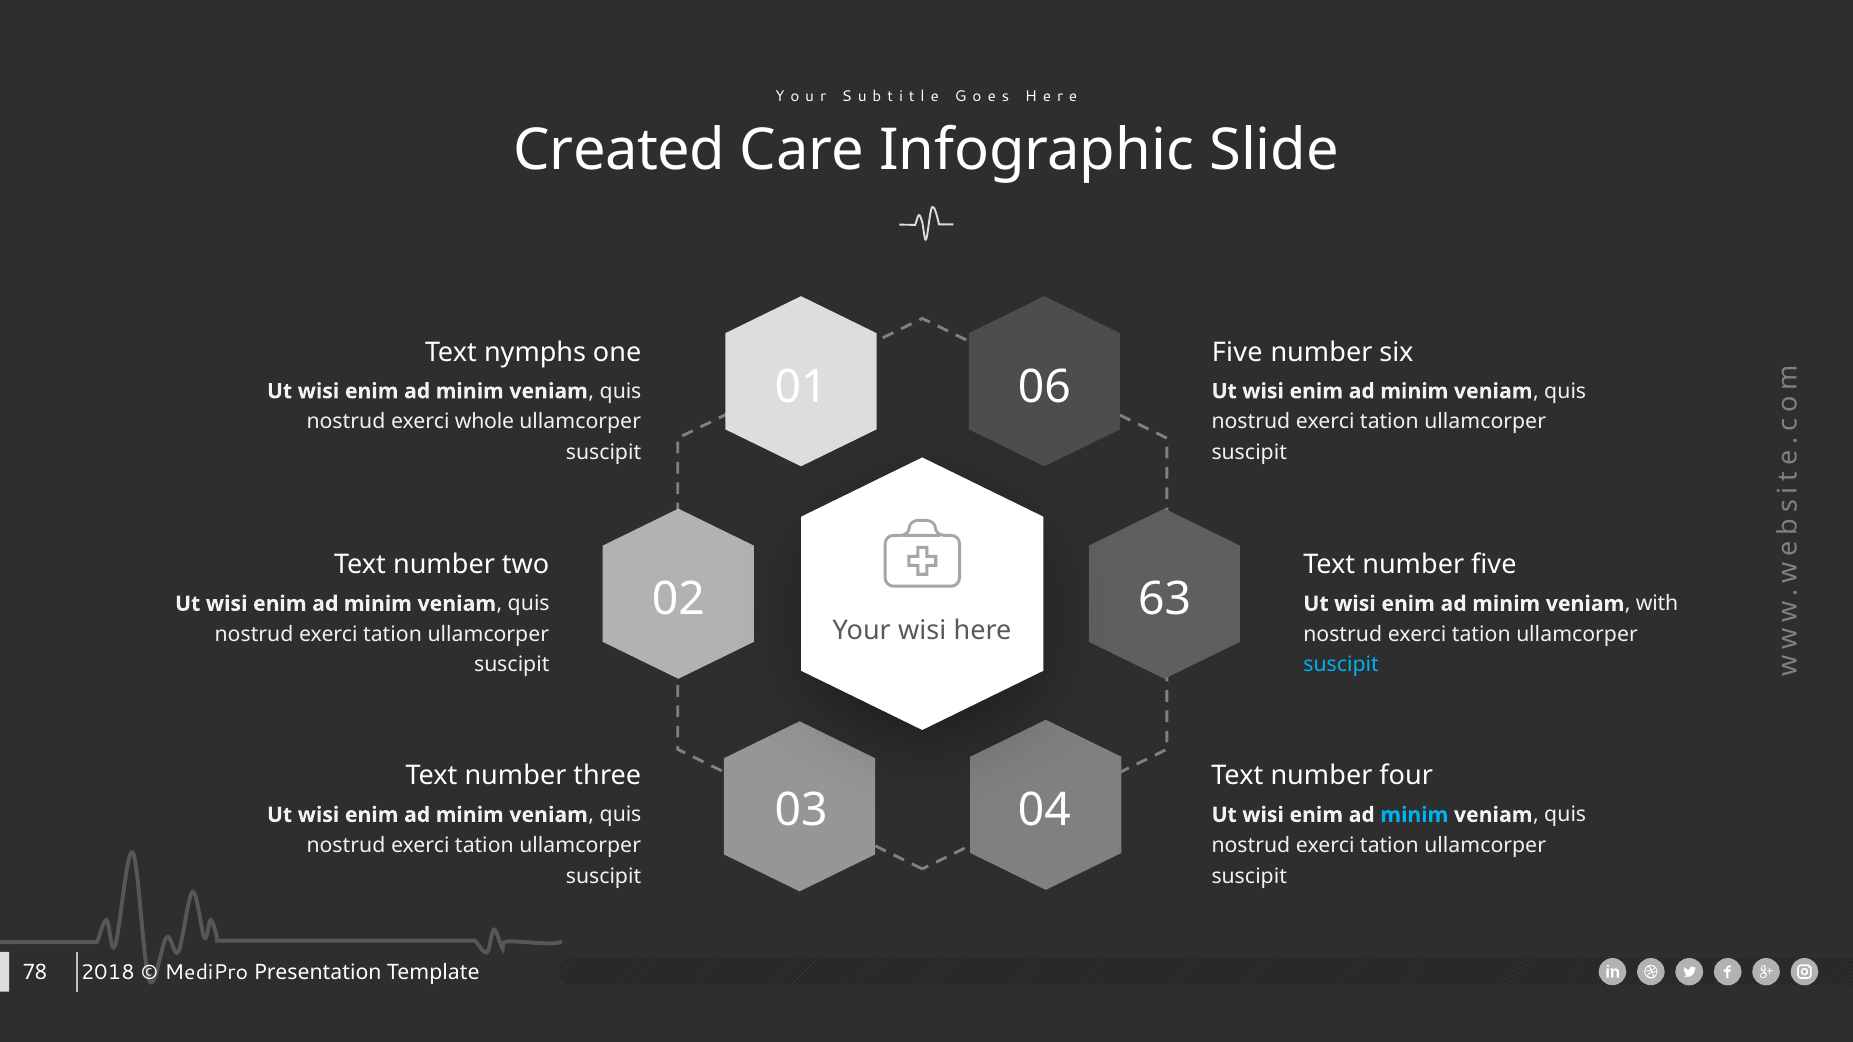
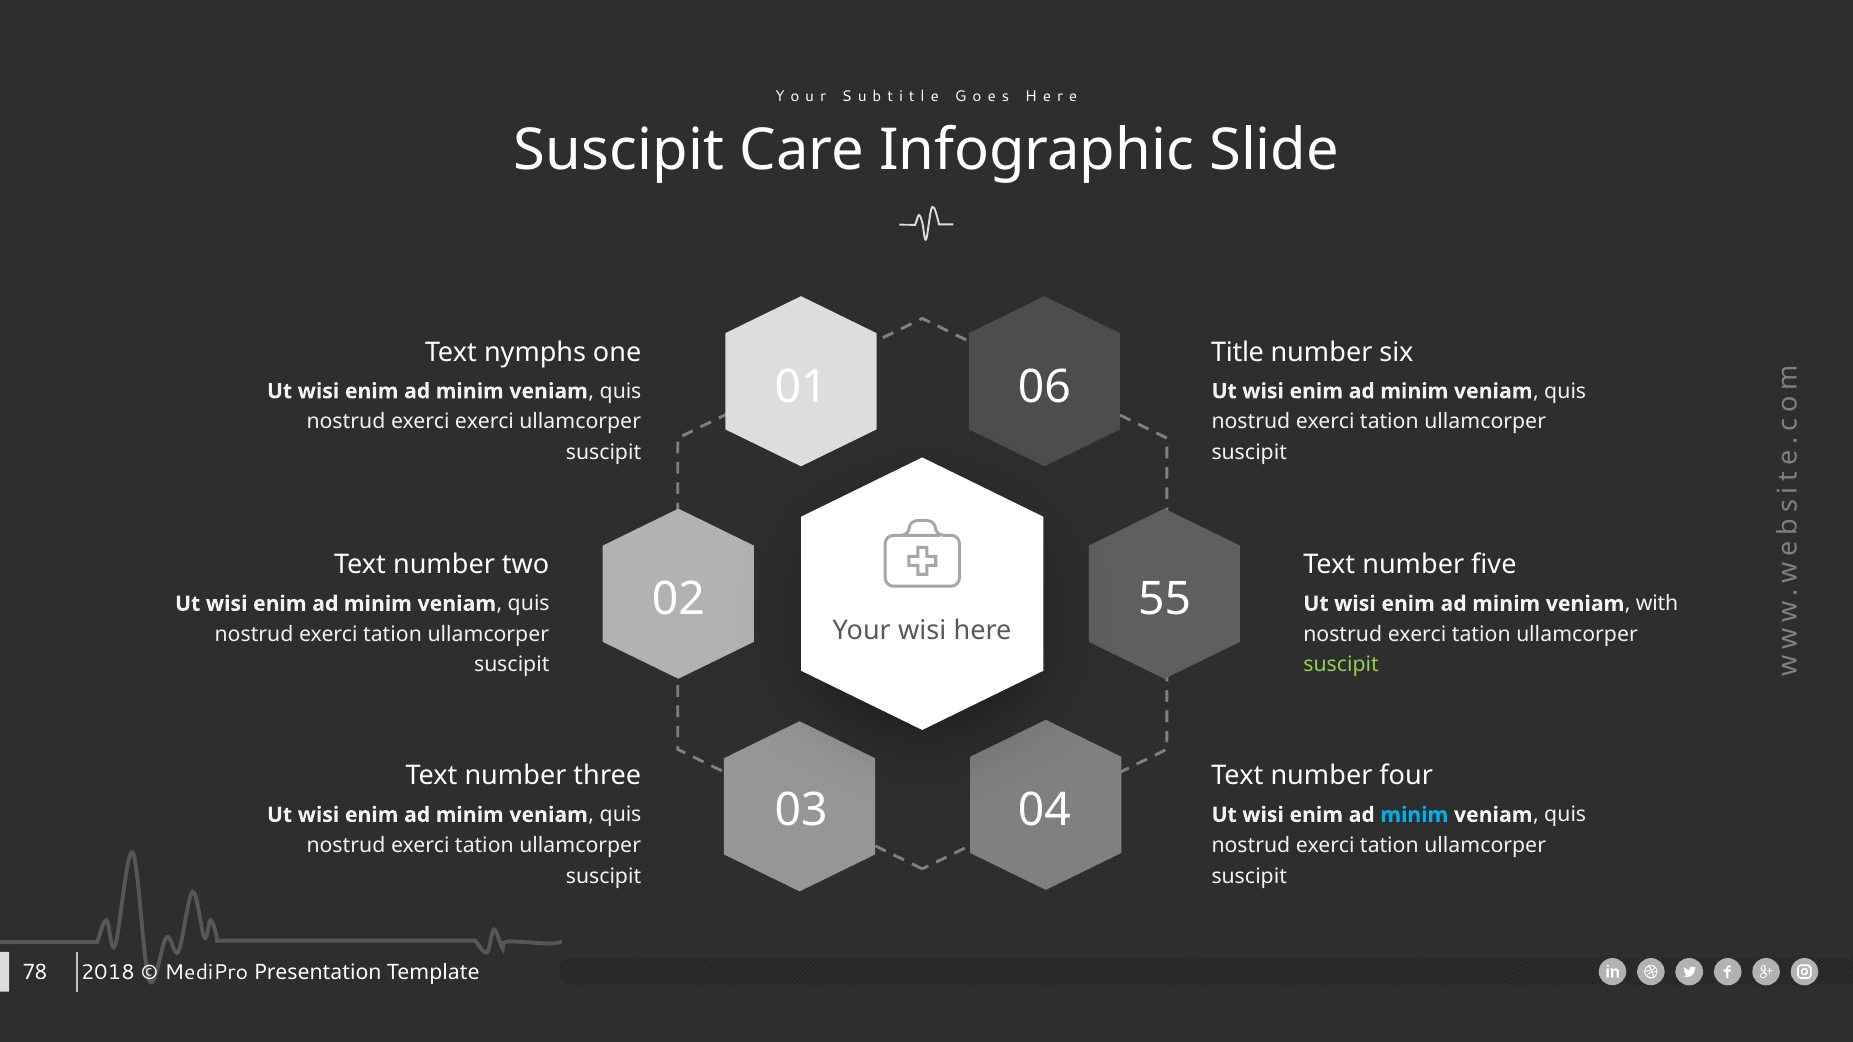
Created at (619, 151): Created -> Suscipit
Five at (1237, 352): Five -> Title
exerci whole: whole -> exerci
63: 63 -> 55
suscipit at (1341, 665) colour: light blue -> light green
